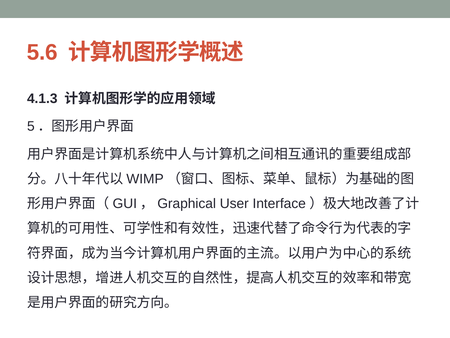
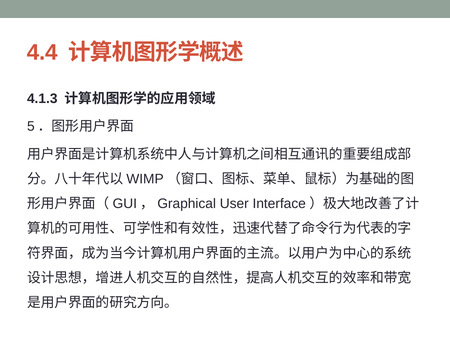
5.6: 5.6 -> 4.4
